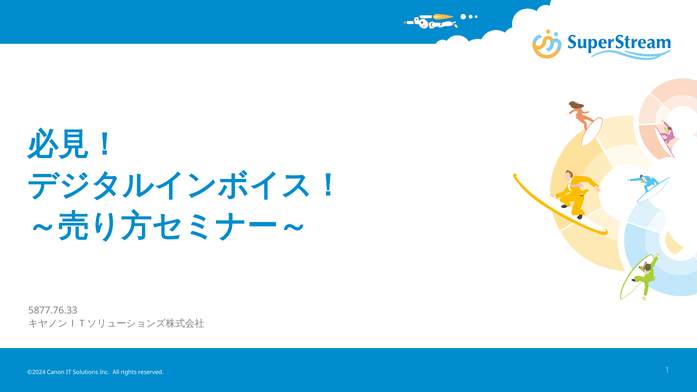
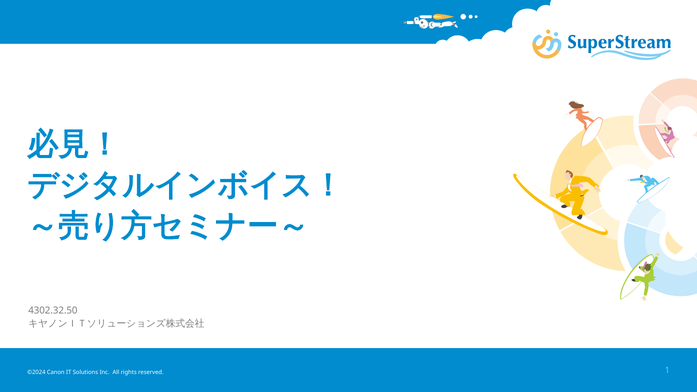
5877.76.33: 5877.76.33 -> 4302.32.50
